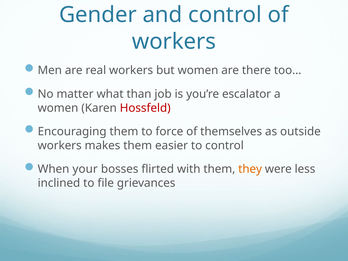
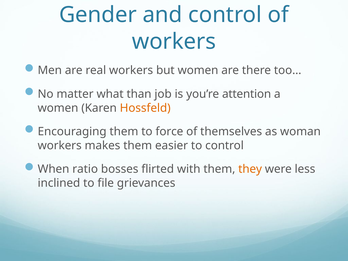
escalator: escalator -> attention
Hossfeld colour: red -> orange
outside: outside -> woman
your: your -> ratio
